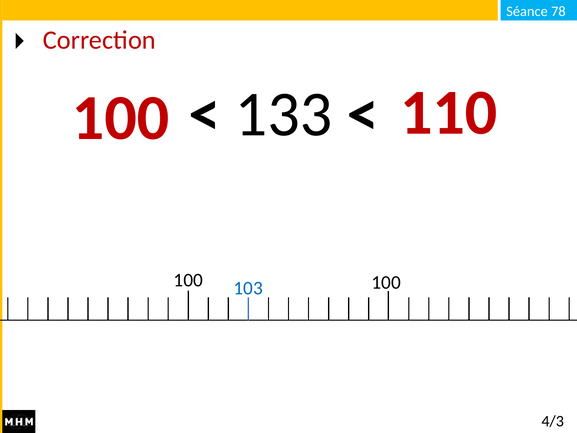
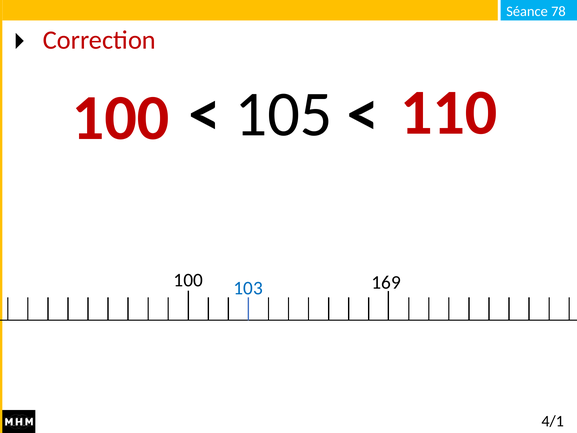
133: 133 -> 105
100 100: 100 -> 169
4/3: 4/3 -> 4/1
